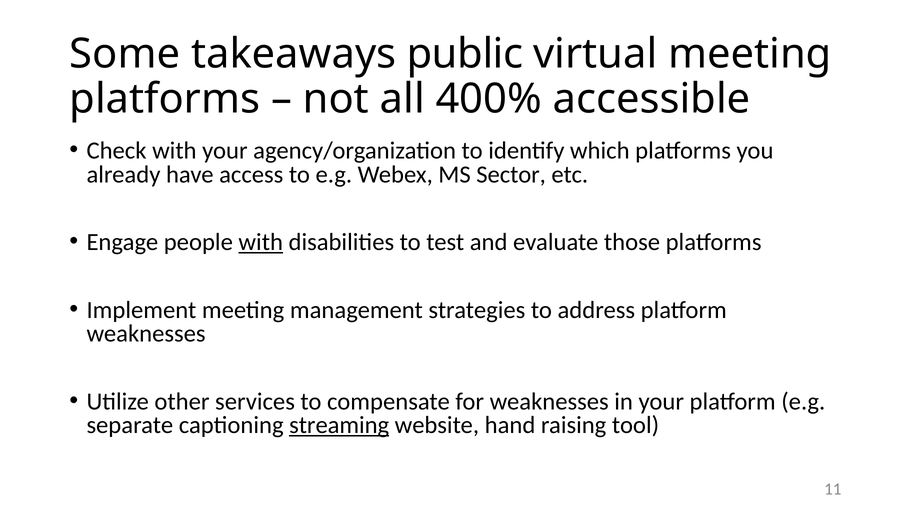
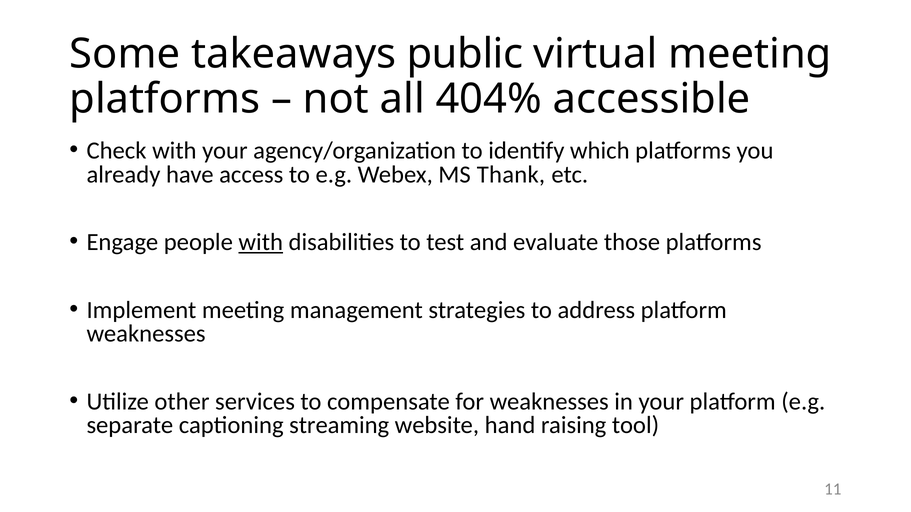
400%: 400% -> 404%
Sector: Sector -> Thank
streaming underline: present -> none
